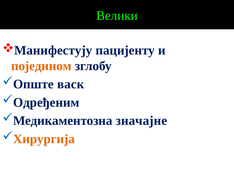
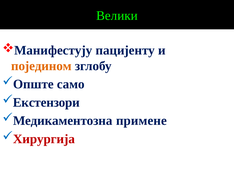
васк: васк -> само
Одређеним: Одређеним -> Екстензори
значајне: значајне -> примене
Хирургија colour: orange -> red
